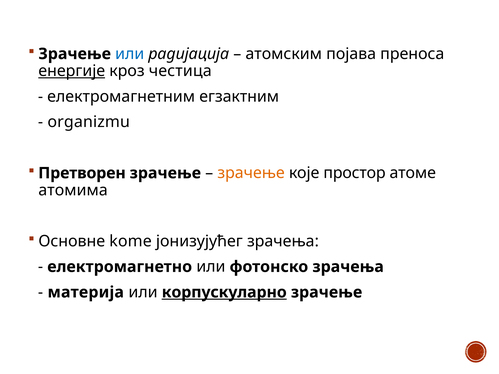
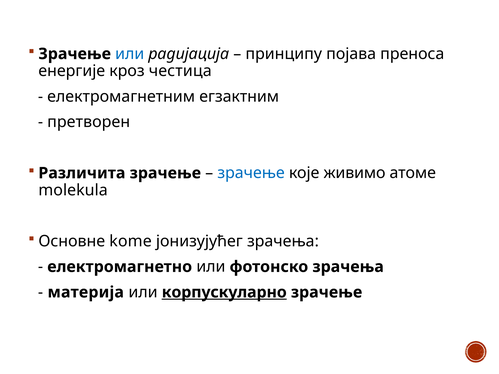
атомским: атомским -> принципу
енергије underline: present -> none
organizmu: organizmu -> претворен
Претворен: Претворен -> Различита
зрачење at (251, 173) colour: orange -> blue
простор: простор -> живимо
атомима: атомима -> molekula
